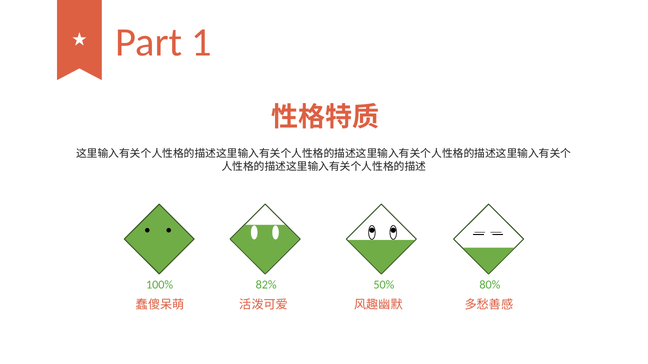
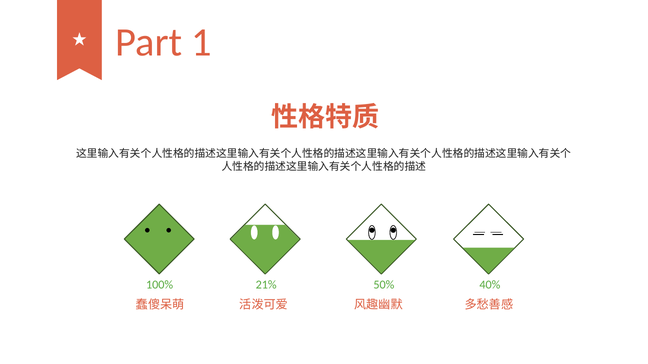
82%: 82% -> 21%
80%: 80% -> 40%
